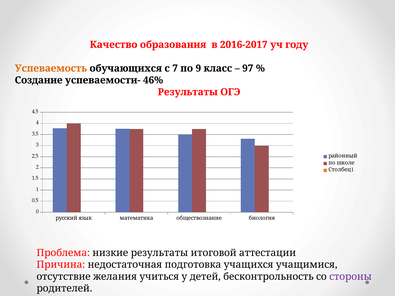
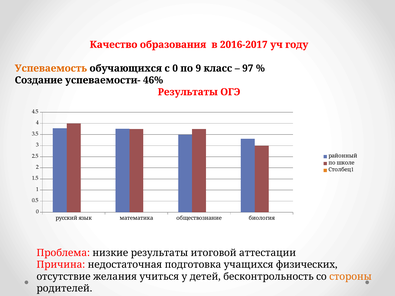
с 7: 7 -> 0
учащимися: учащимися -> физических
стороны colour: purple -> orange
